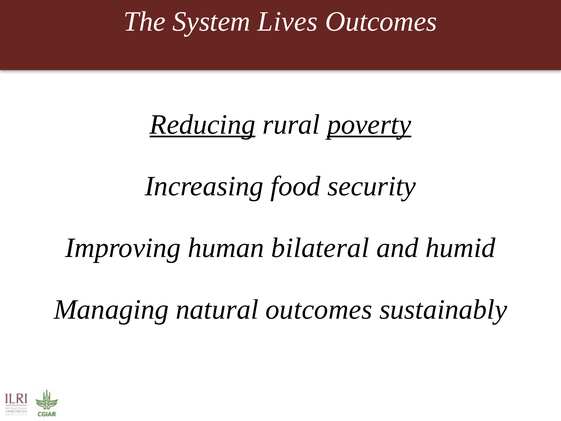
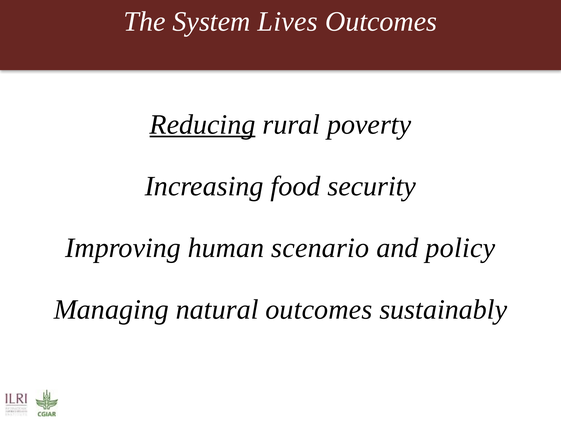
poverty underline: present -> none
bilateral: bilateral -> scenario
humid: humid -> policy
